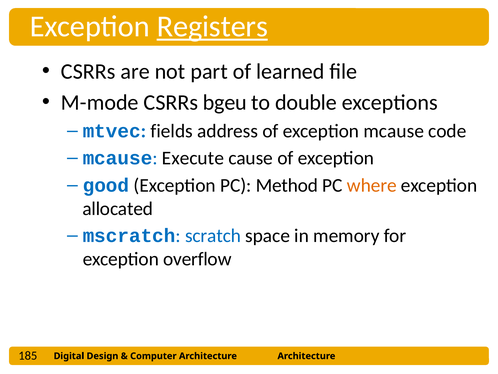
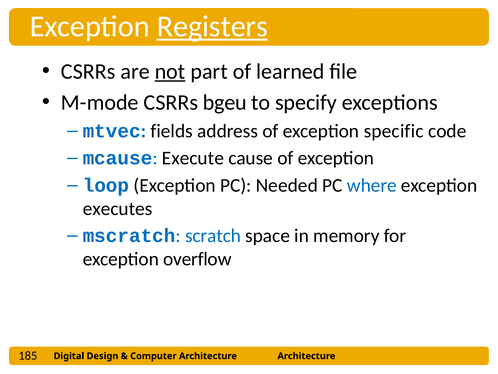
not underline: none -> present
double: double -> specify
exception mcause: mcause -> specific
good: good -> loop
Method: Method -> Needed
where colour: orange -> blue
allocated: allocated -> executes
